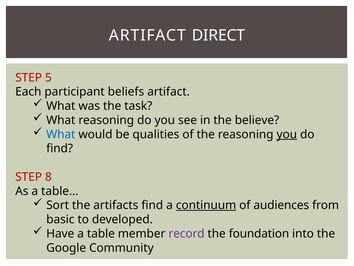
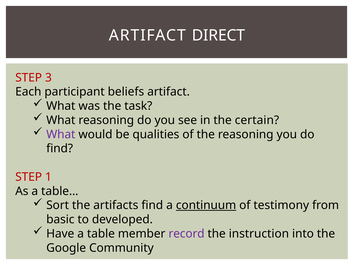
5: 5 -> 3
believe: believe -> certain
What at (61, 134) colour: blue -> purple
you at (287, 134) underline: present -> none
8: 8 -> 1
audiences: audiences -> testimony
foundation: foundation -> instruction
